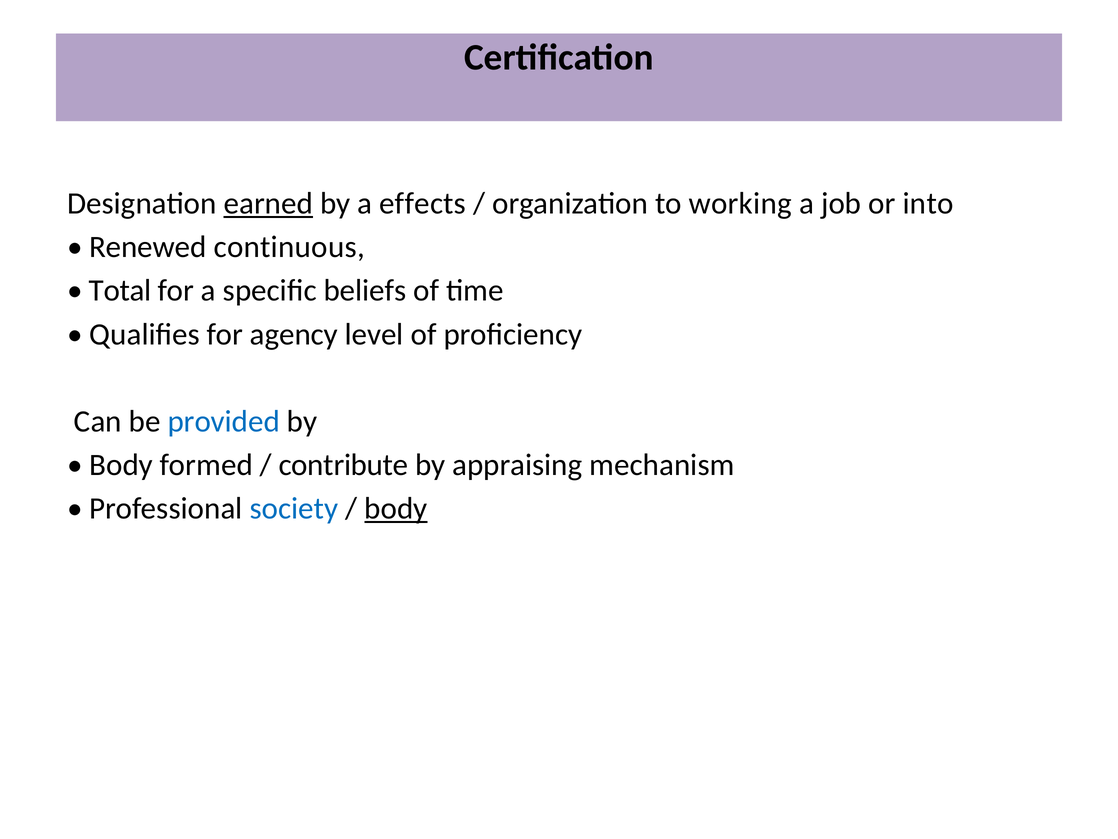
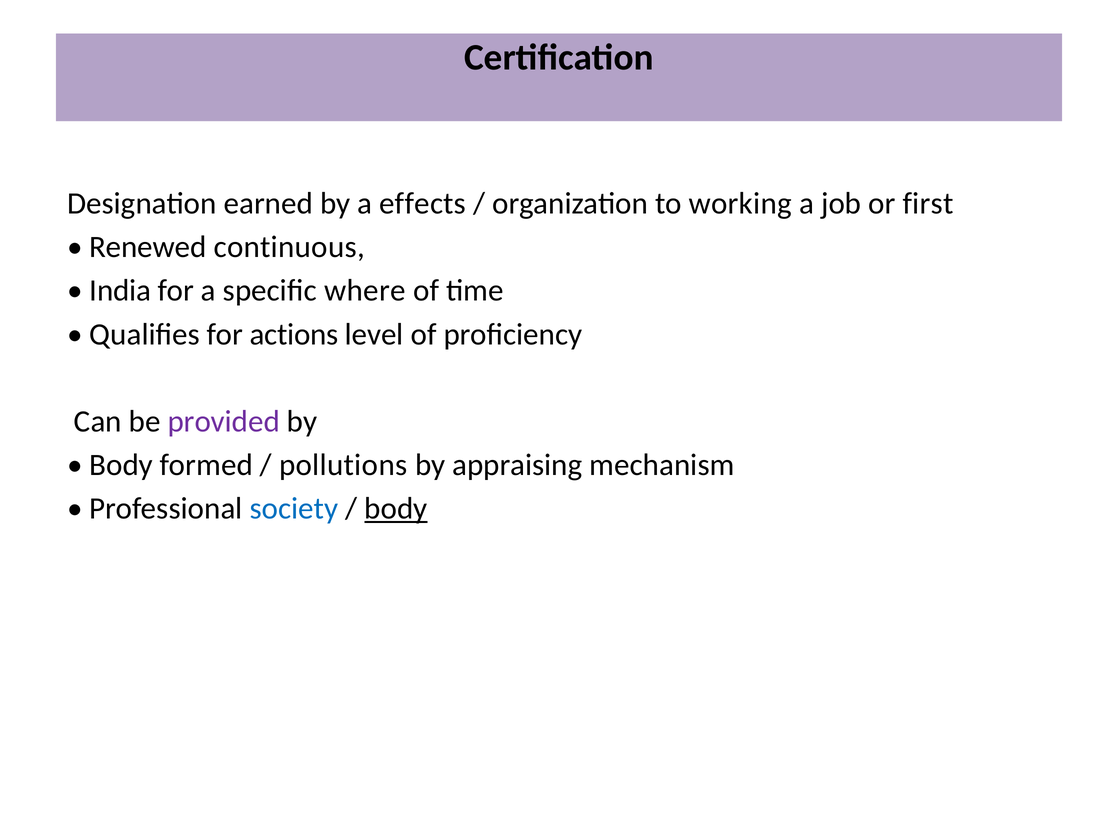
earned underline: present -> none
into: into -> first
Total: Total -> India
beliefs: beliefs -> where
agency: agency -> actions
provided colour: blue -> purple
contribute: contribute -> pollutions
